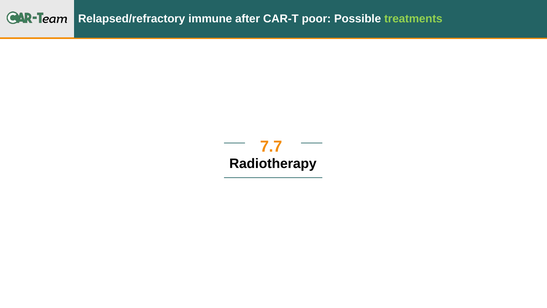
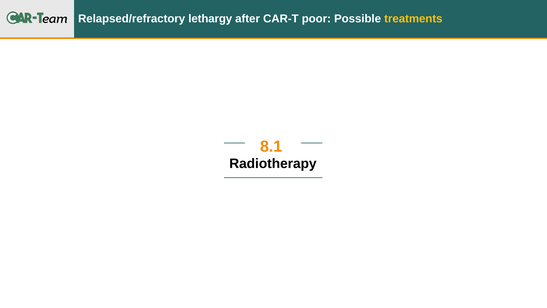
immune: immune -> lethargy
treatments colour: light green -> yellow
7.7: 7.7 -> 8.1
